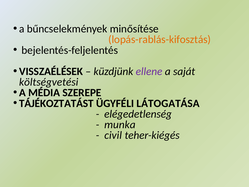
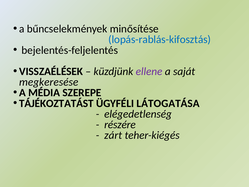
lopás-rablás-kifosztás colour: orange -> blue
költségvetési: költségvetési -> megkeresése
munka: munka -> részére
civil: civil -> zárt
